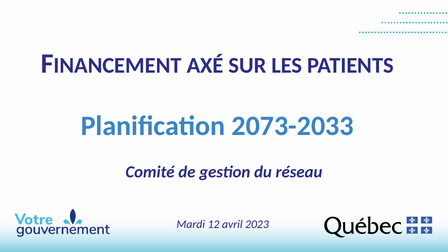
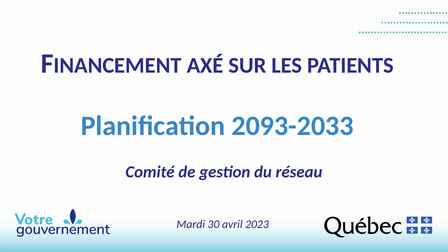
2073-2033: 2073-2033 -> 2093-2033
12: 12 -> 30
